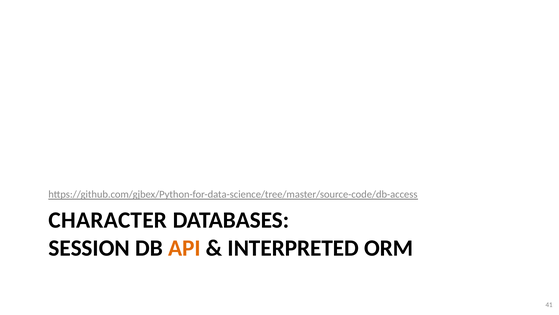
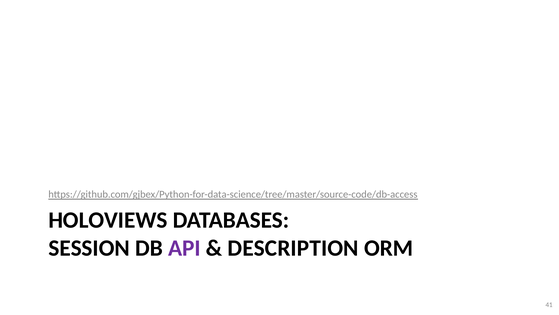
CHARACTER: CHARACTER -> HOLOVIEWS
API colour: orange -> purple
INTERPRETED: INTERPRETED -> DESCRIPTION
